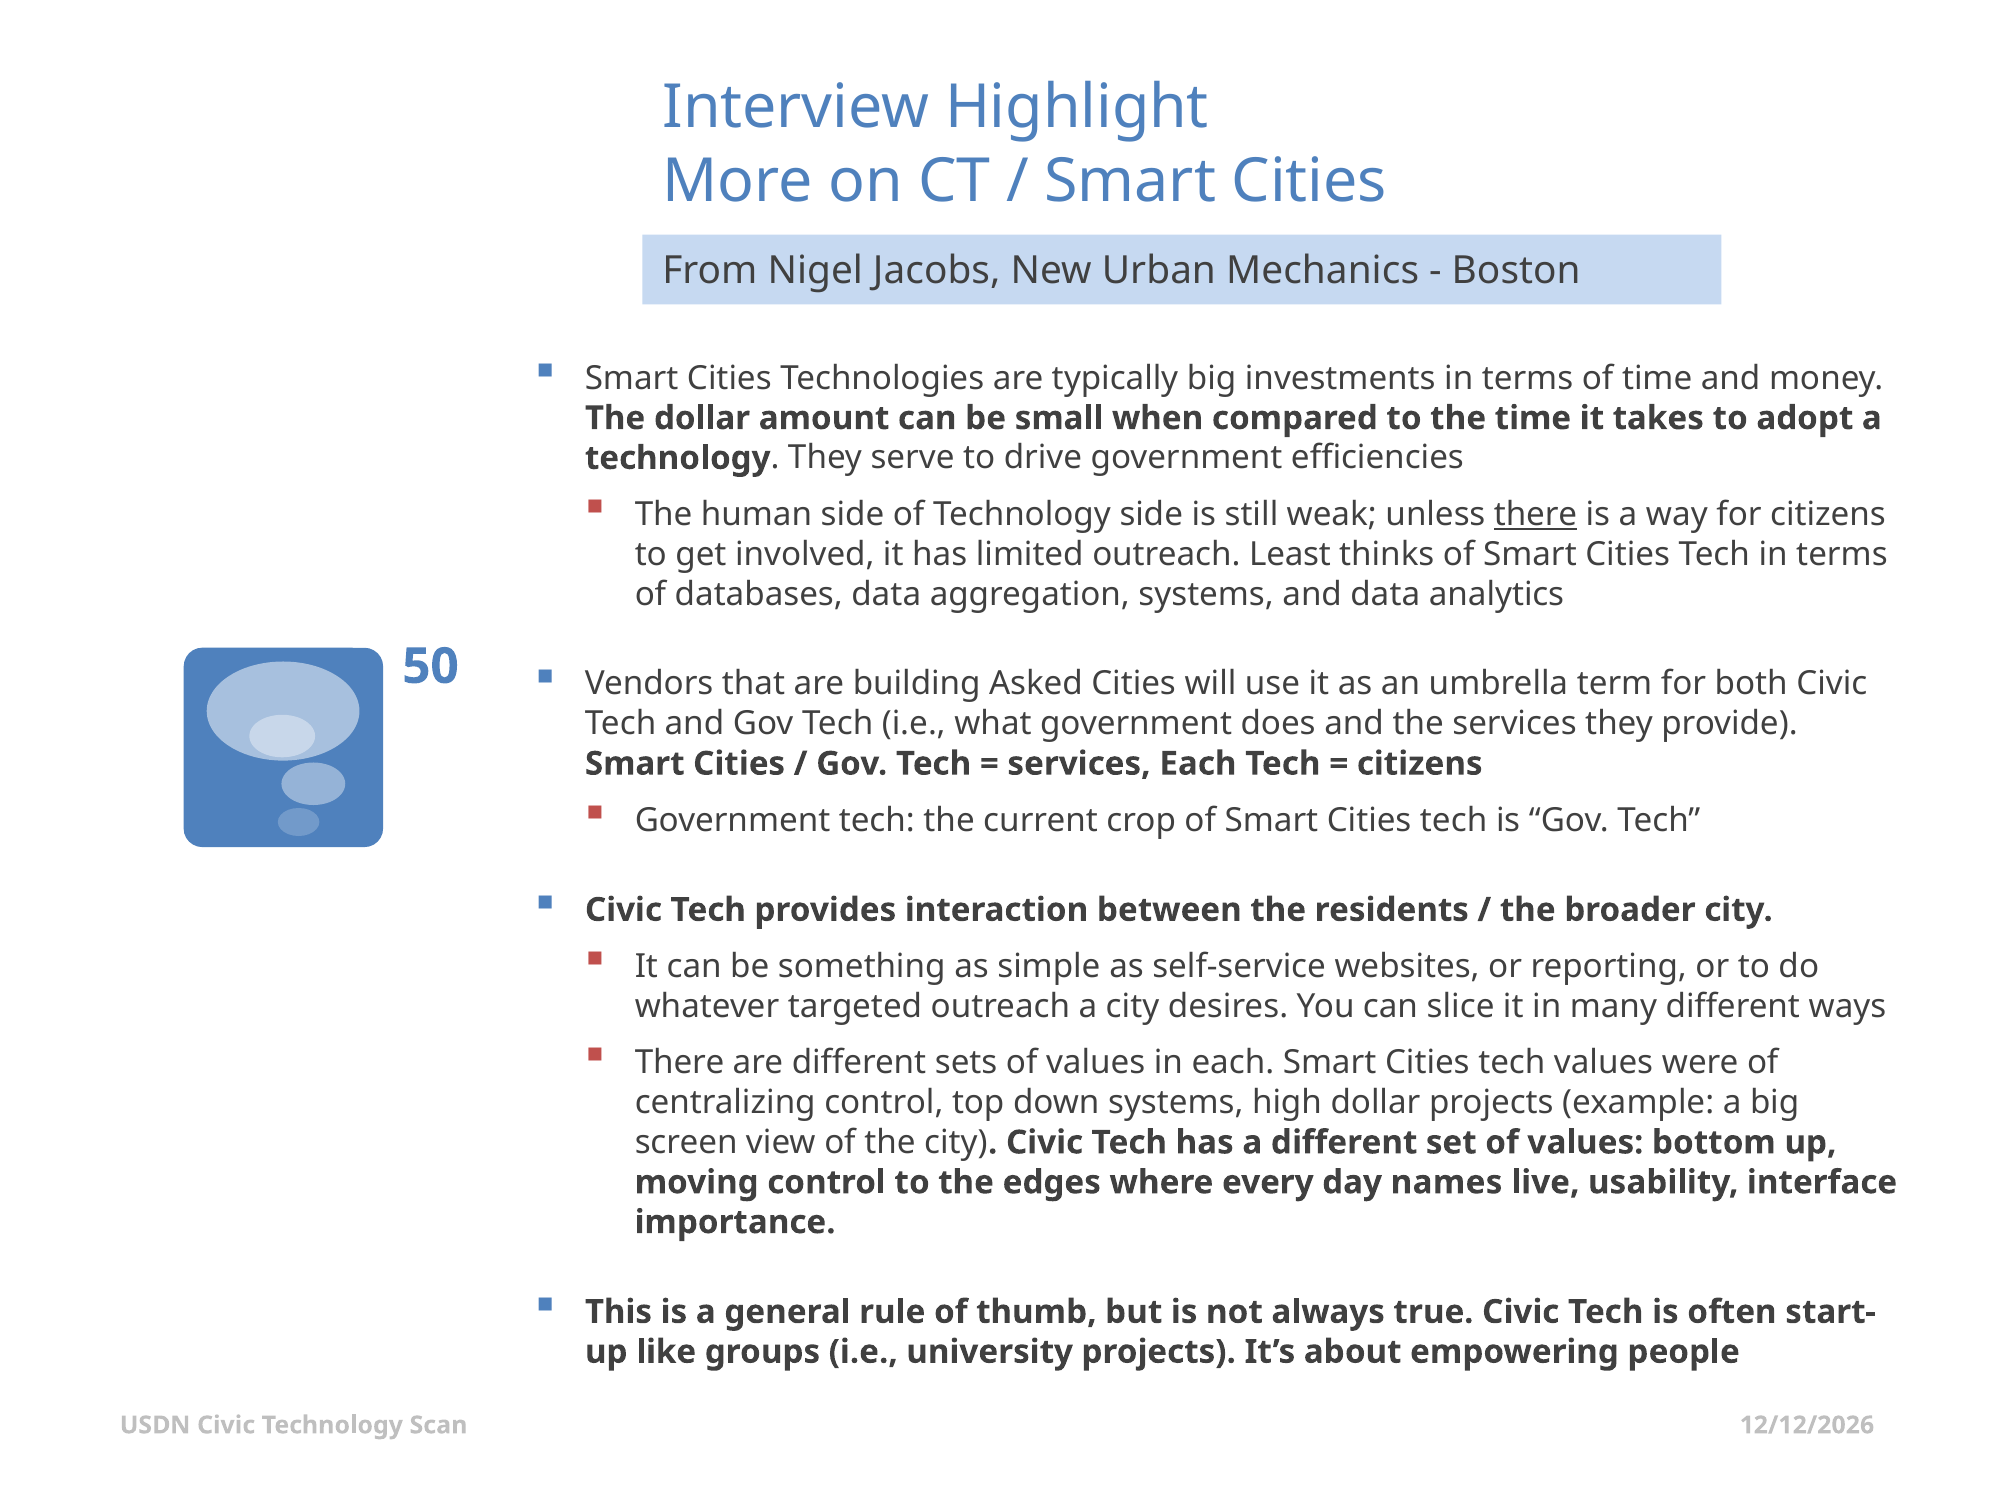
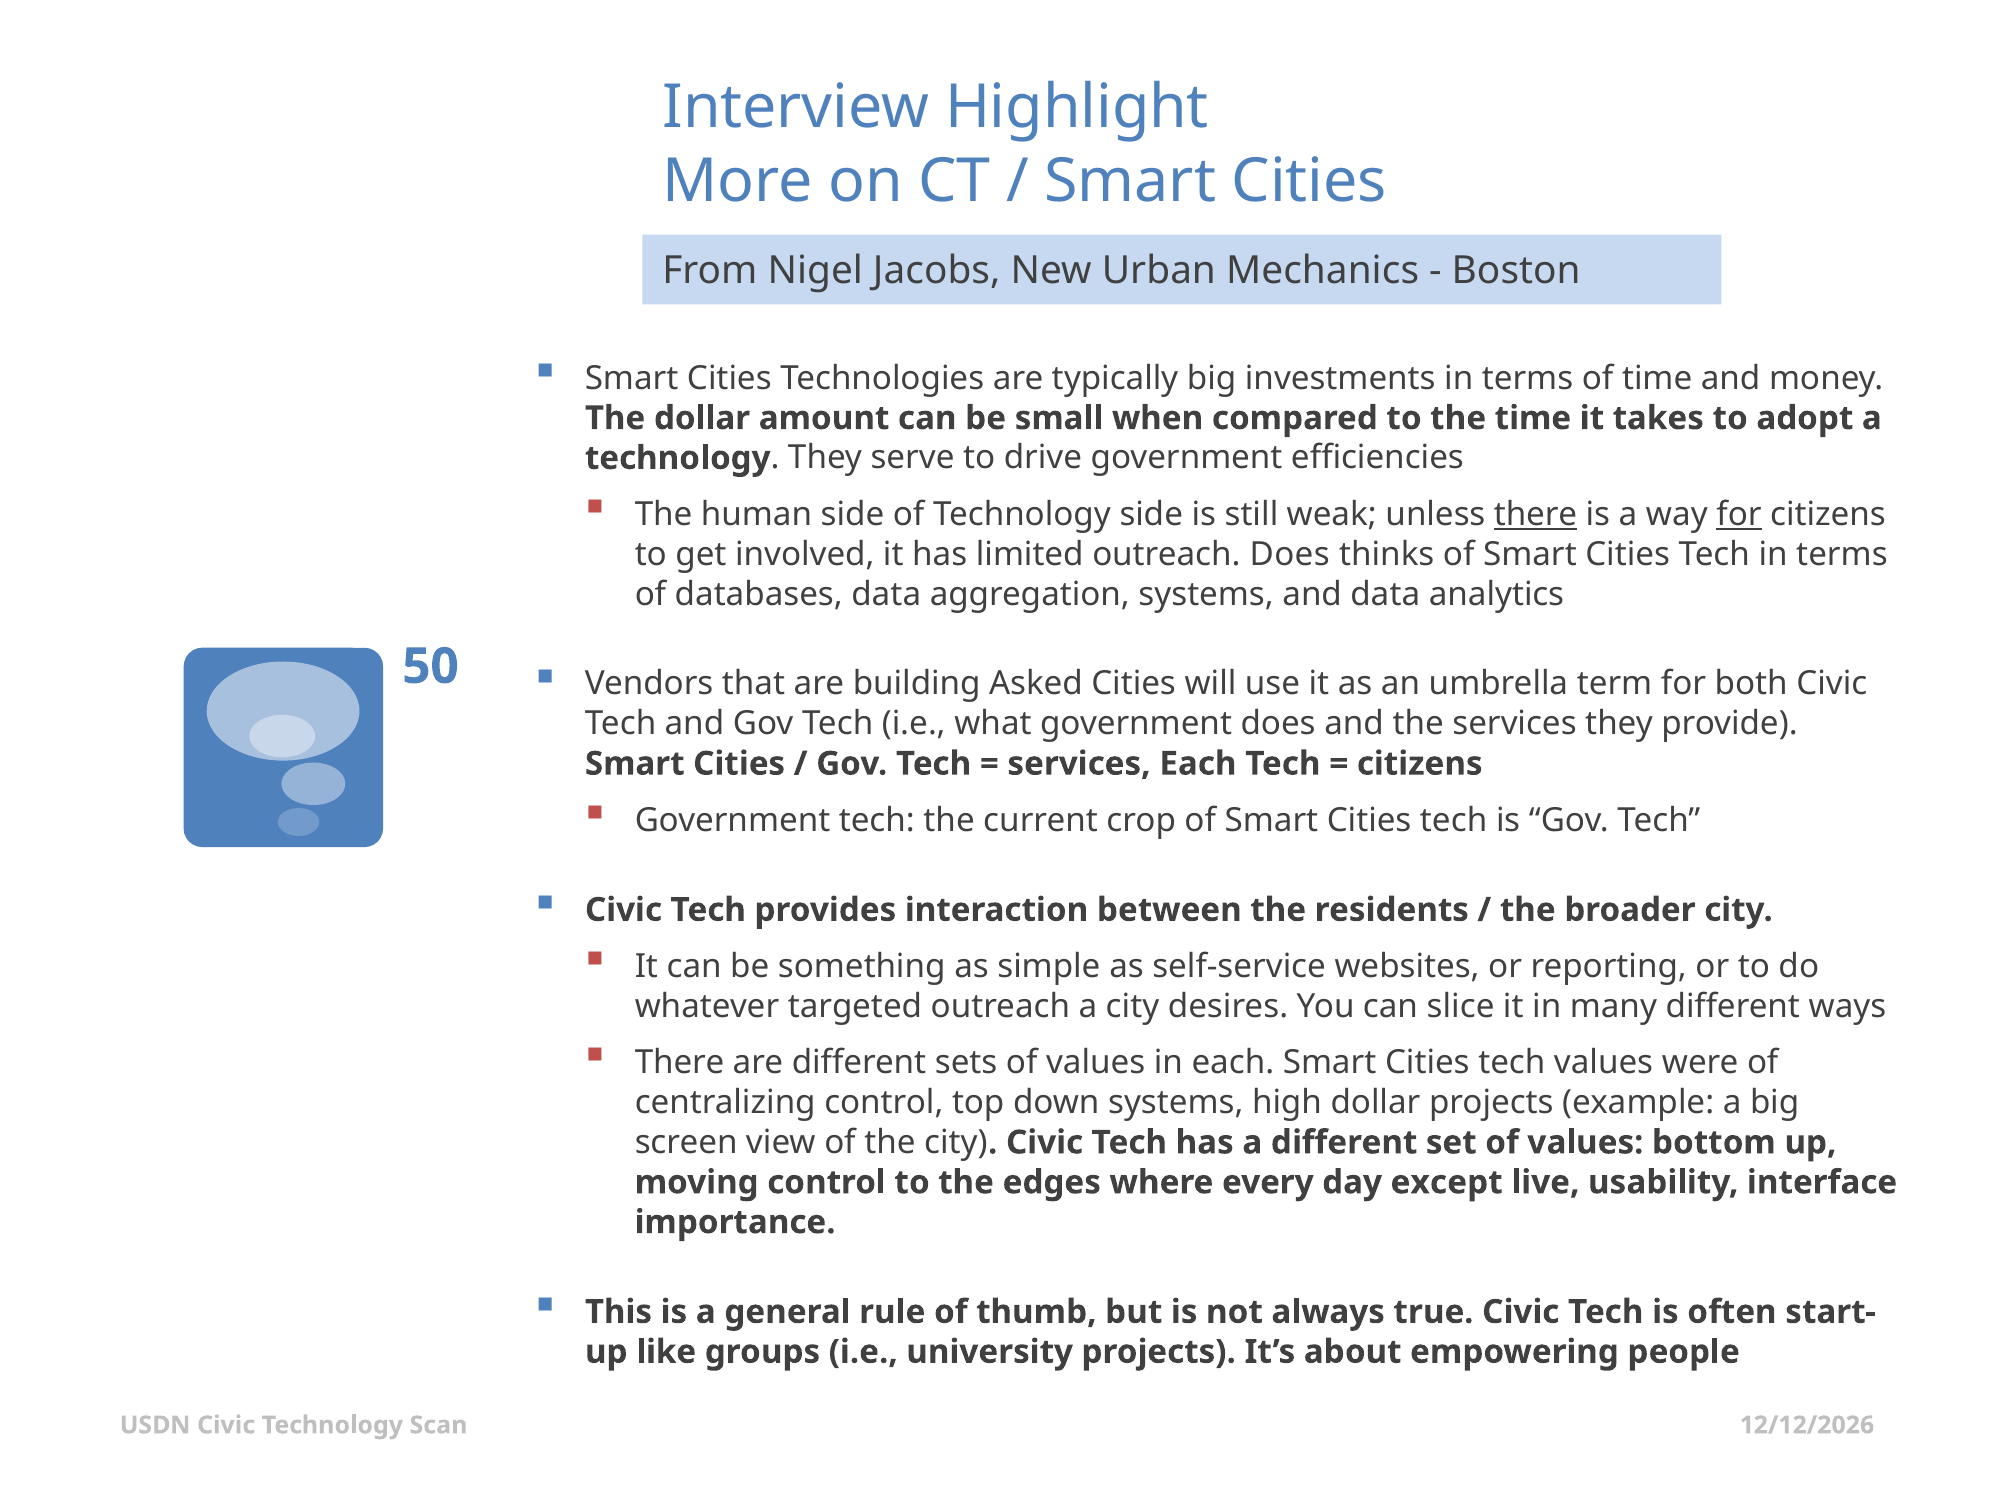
for at (1739, 515) underline: none -> present
outreach Least: Least -> Does
names: names -> except
